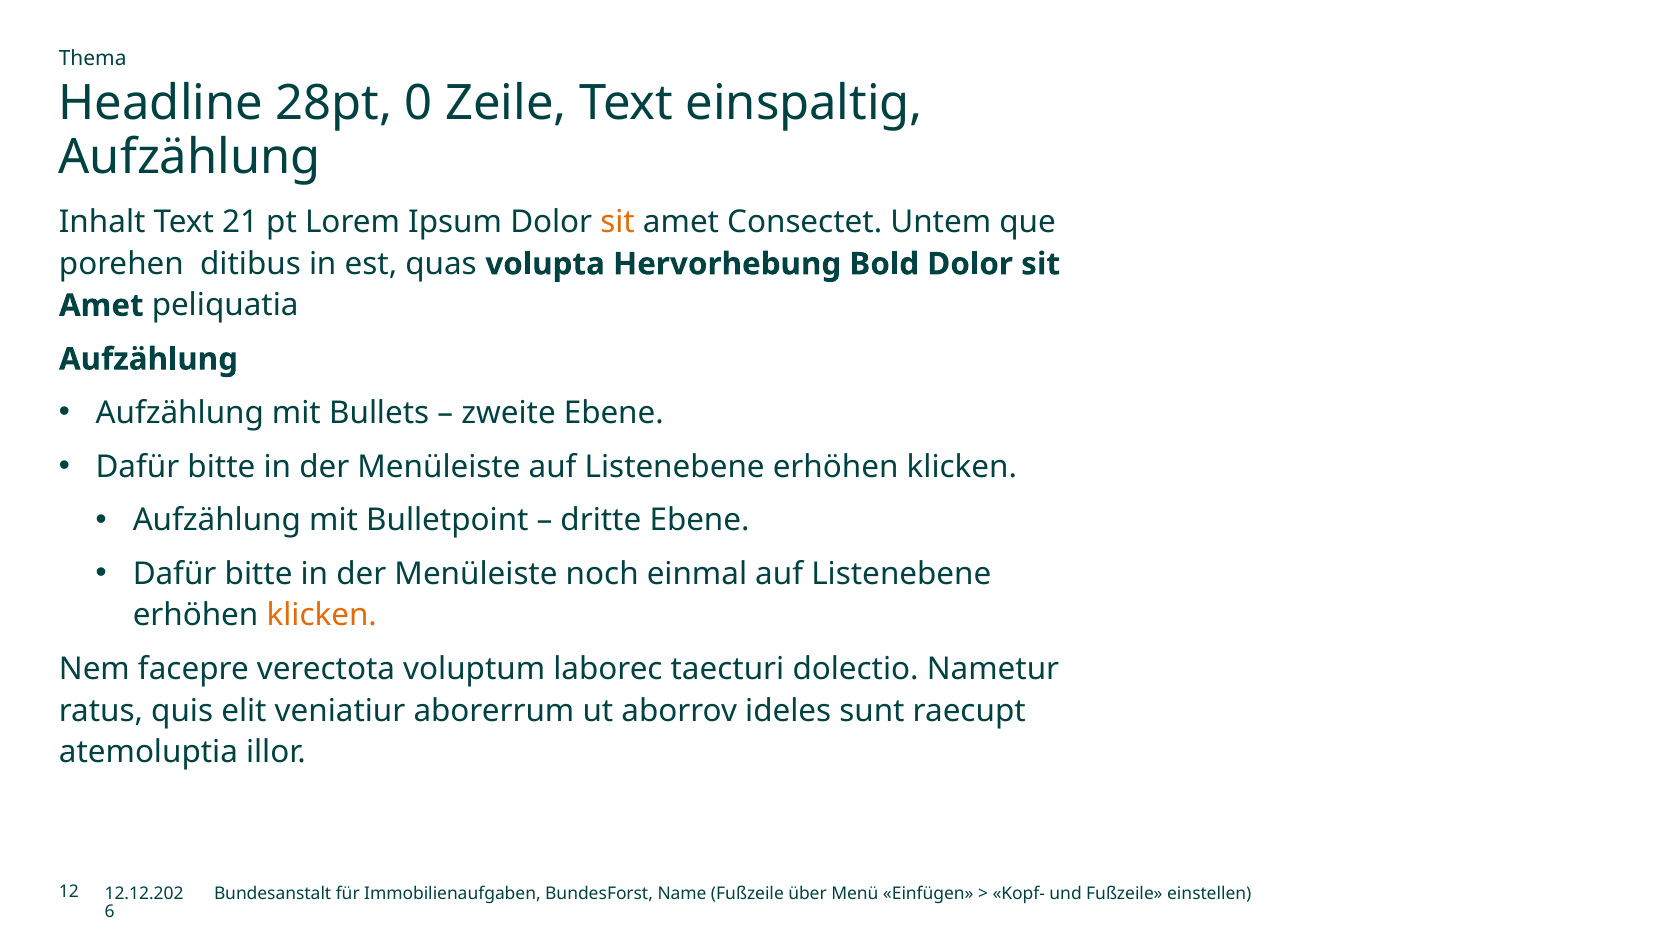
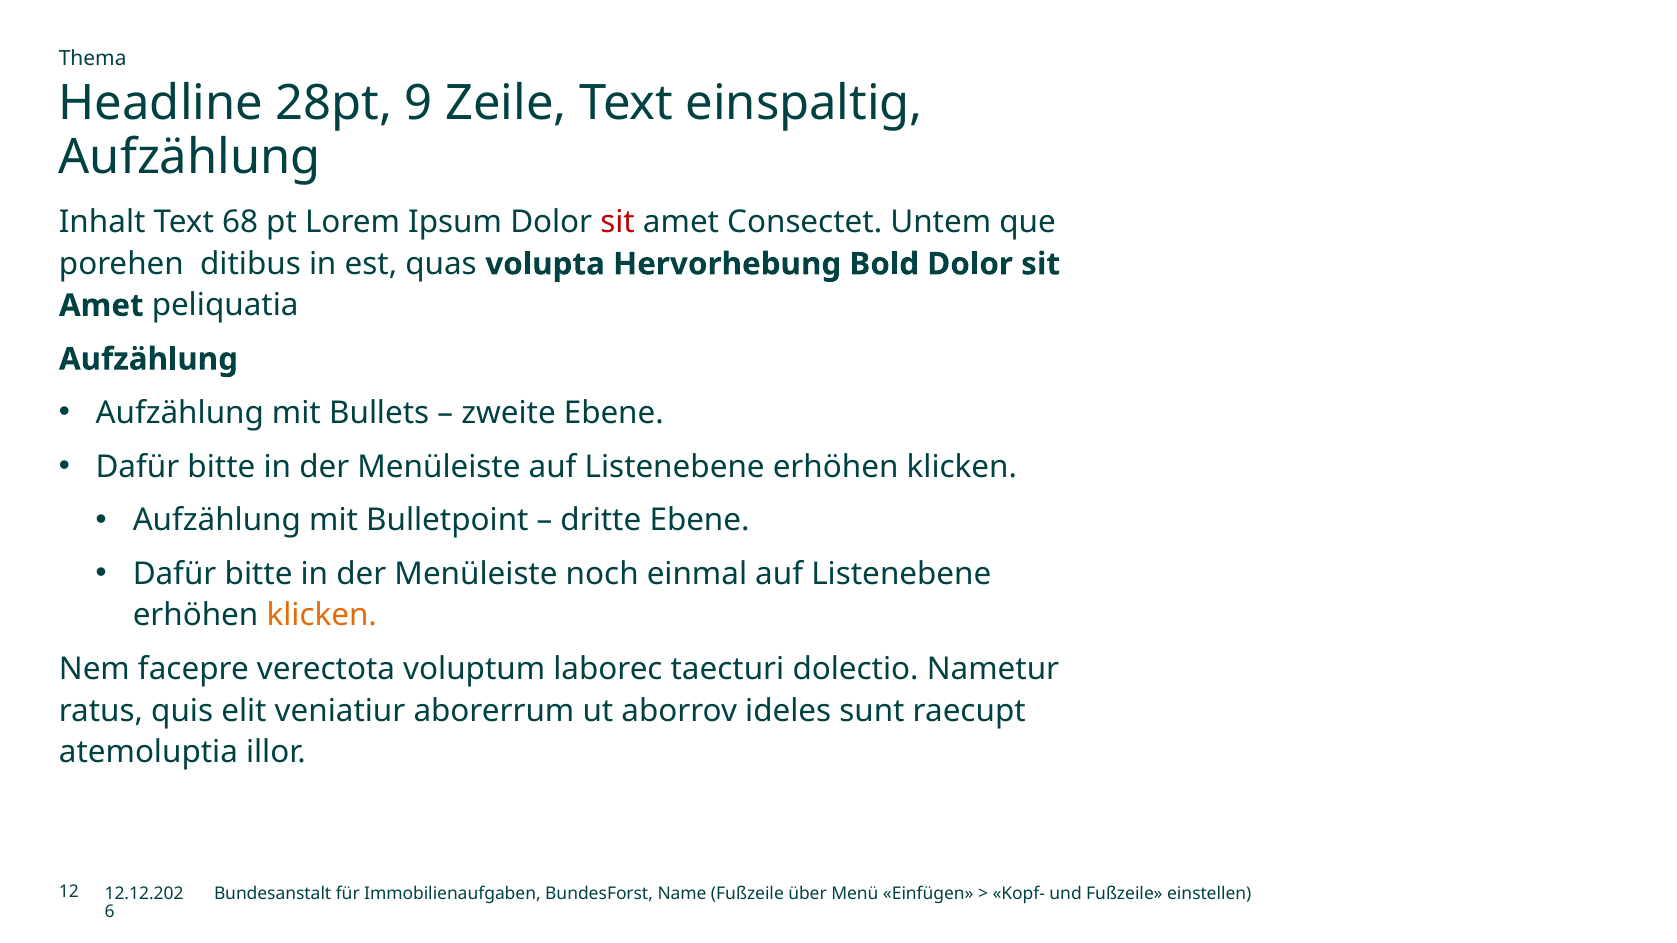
0: 0 -> 9
21: 21 -> 68
sit at (618, 223) colour: orange -> red
